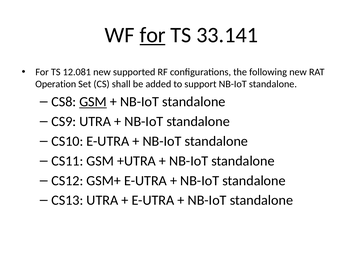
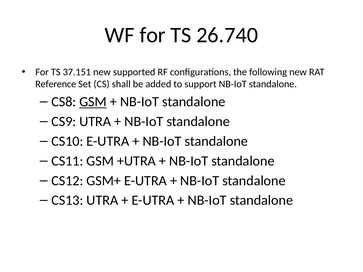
for at (153, 35) underline: present -> none
33.141: 33.141 -> 26.740
12.081: 12.081 -> 37.151
Operation: Operation -> Reference
